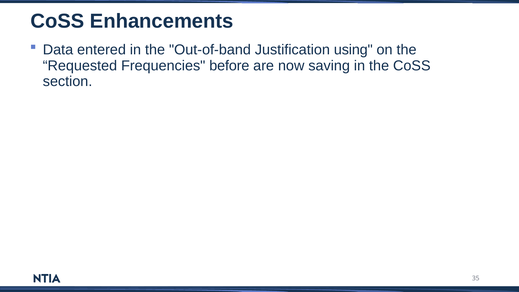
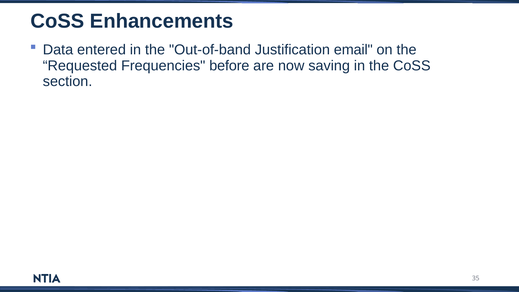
using: using -> email
